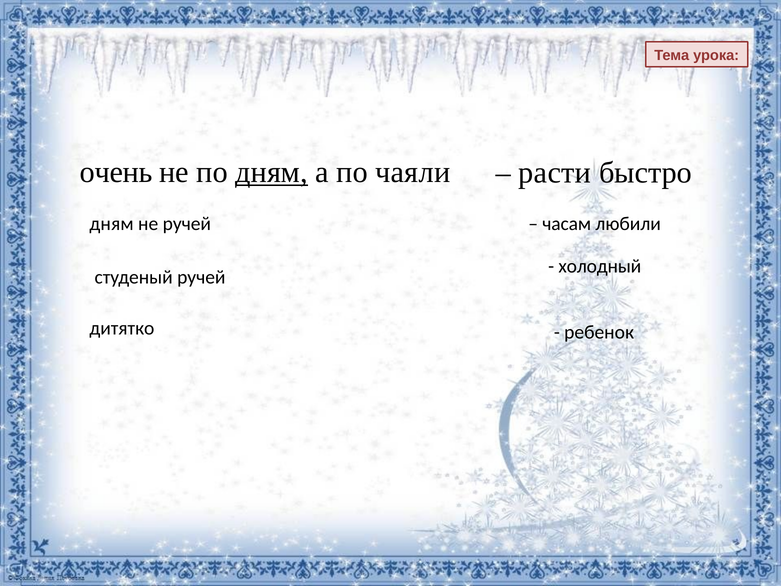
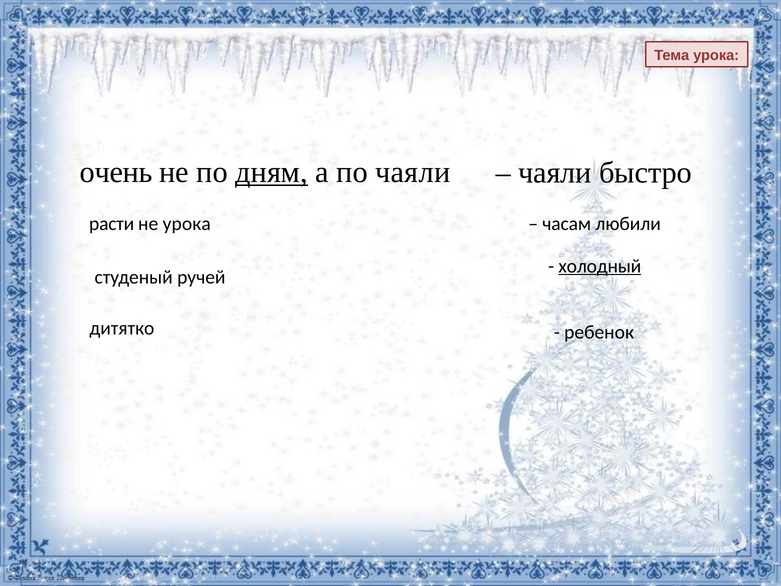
расти at (555, 172): расти -> чаяли
дням at (112, 224): дням -> расти
не ручей: ручей -> урока
холодный underline: none -> present
